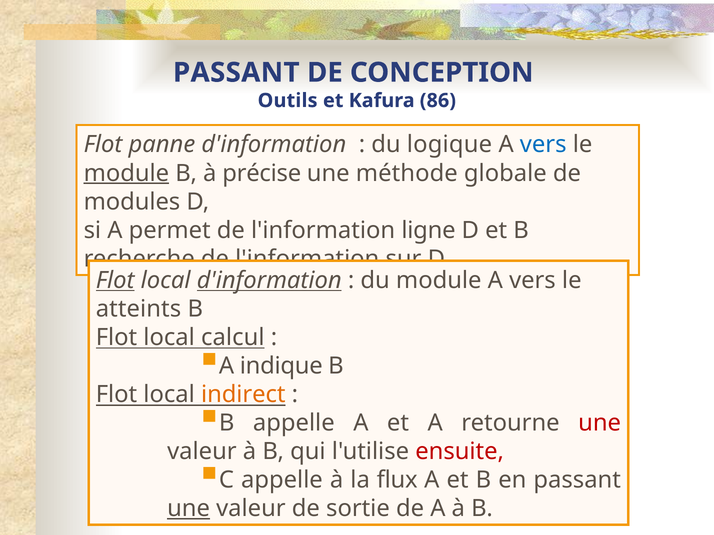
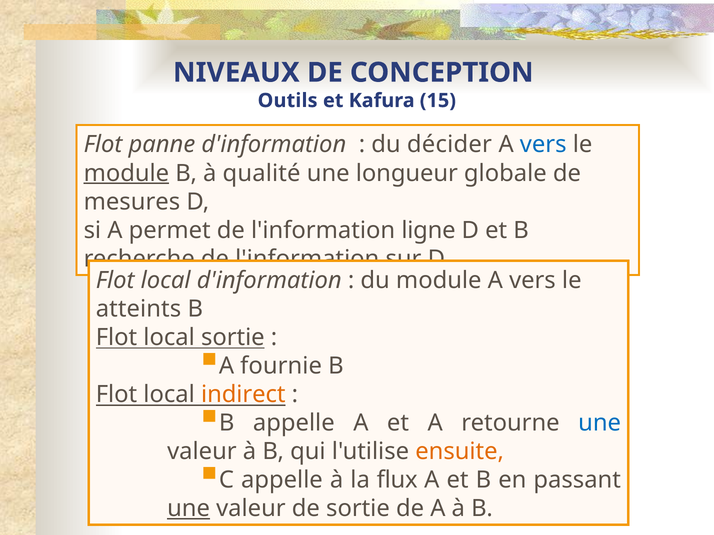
PASSANT at (236, 73): PASSANT -> NIVEAUX
86: 86 -> 15
logique: logique -> décider
précise: précise -> qualité
méthode: méthode -> longueur
modules: modules -> mesures
Flot at (115, 280) underline: present -> none
d'information at (269, 280) underline: present -> none
local calcul: calcul -> sortie
indique: indique -> fournie
une at (600, 423) colour: red -> blue
ensuite colour: red -> orange
